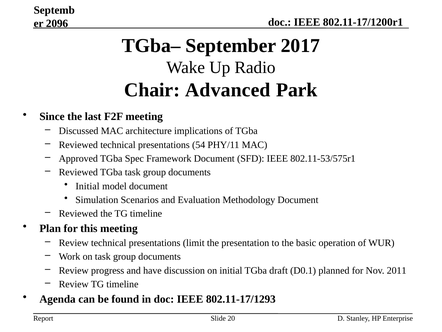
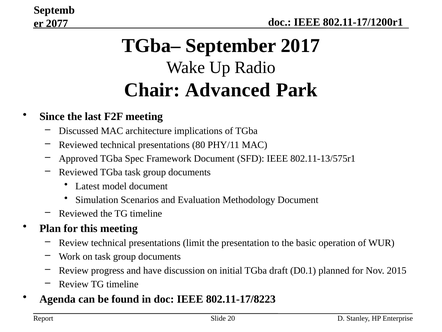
2096: 2096 -> 2077
54: 54 -> 80
802.11-53/575r1: 802.11-53/575r1 -> 802.11-13/575r1
Initial at (88, 186): Initial -> Latest
2011: 2011 -> 2015
802.11-17/1293: 802.11-17/1293 -> 802.11-17/8223
